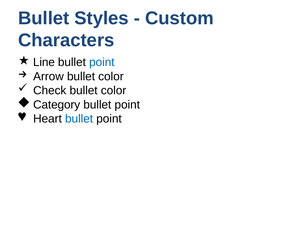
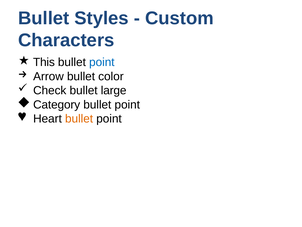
Line: Line -> This
Check bullet color: color -> large
bullet at (79, 119) colour: blue -> orange
